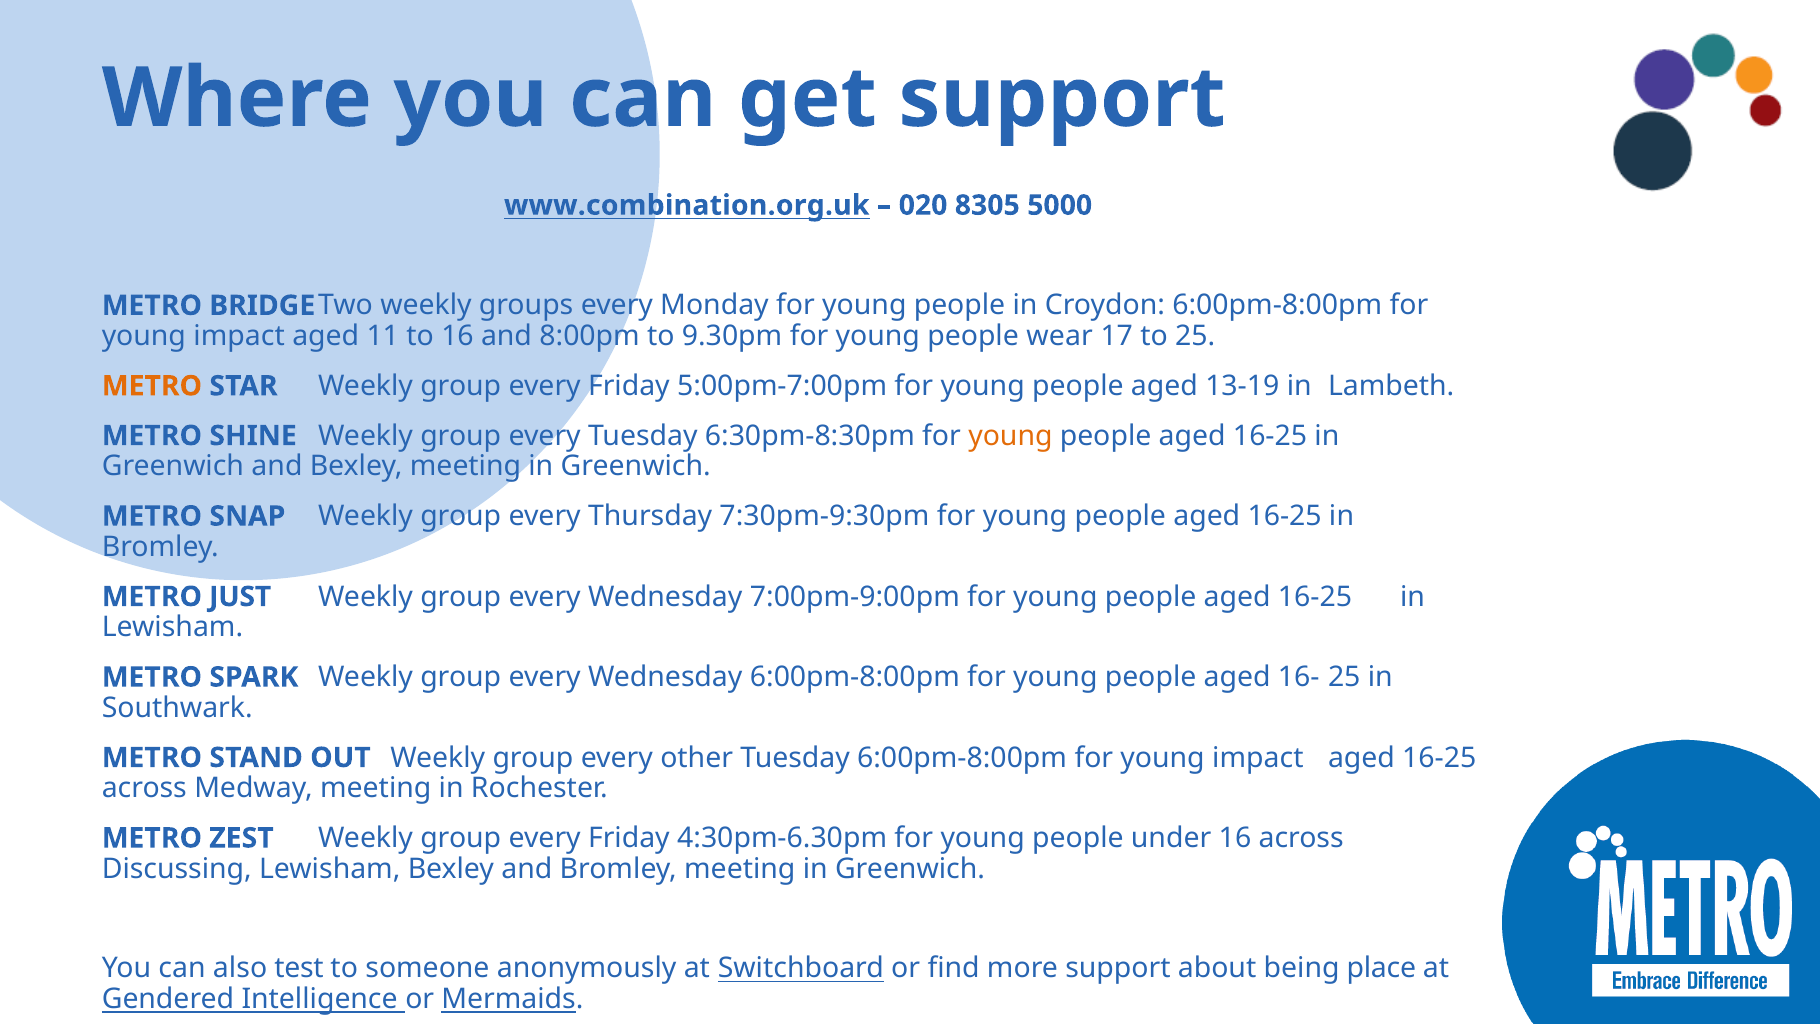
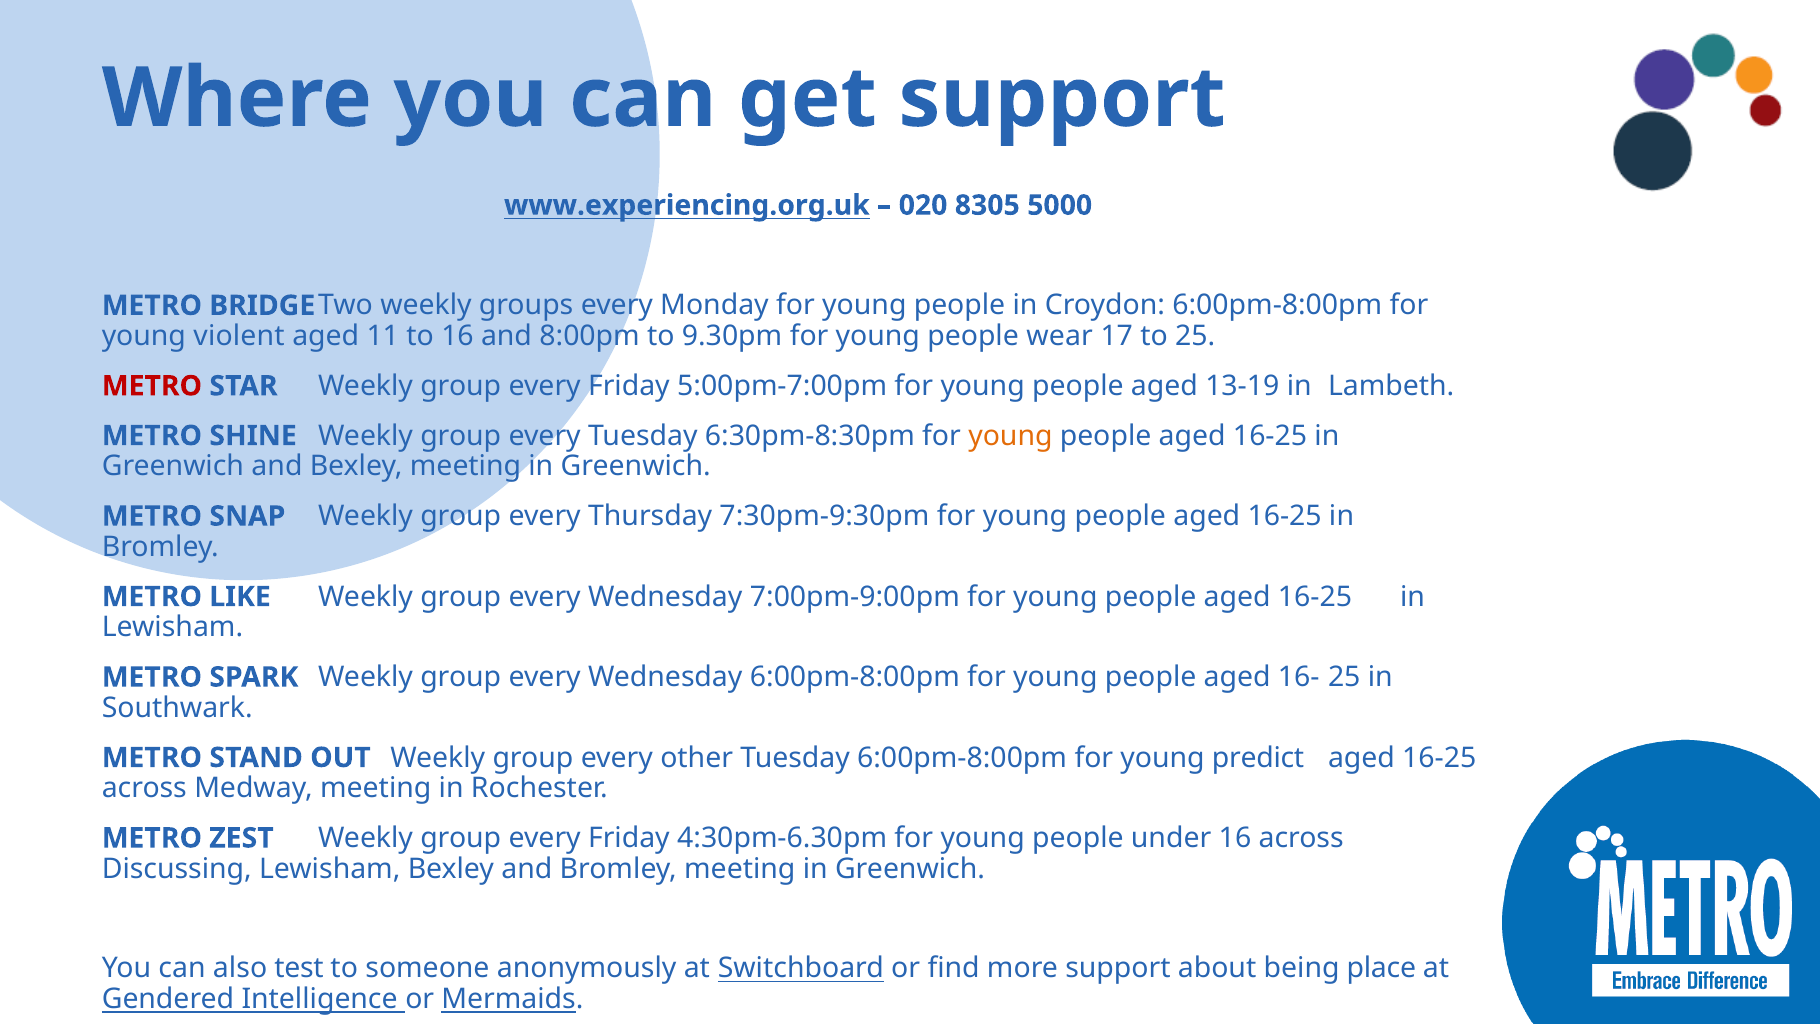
www.combination.org.uk: www.combination.org.uk -> www.experiencing.org.uk
impact at (239, 336): impact -> violent
METRO at (152, 386) colour: orange -> red
JUST: JUST -> LIKE
impact at (1258, 757): impact -> predict
